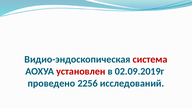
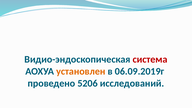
установлен colour: red -> orange
02.09.2019г: 02.09.2019г -> 06.09.2019г
2256: 2256 -> 5206
